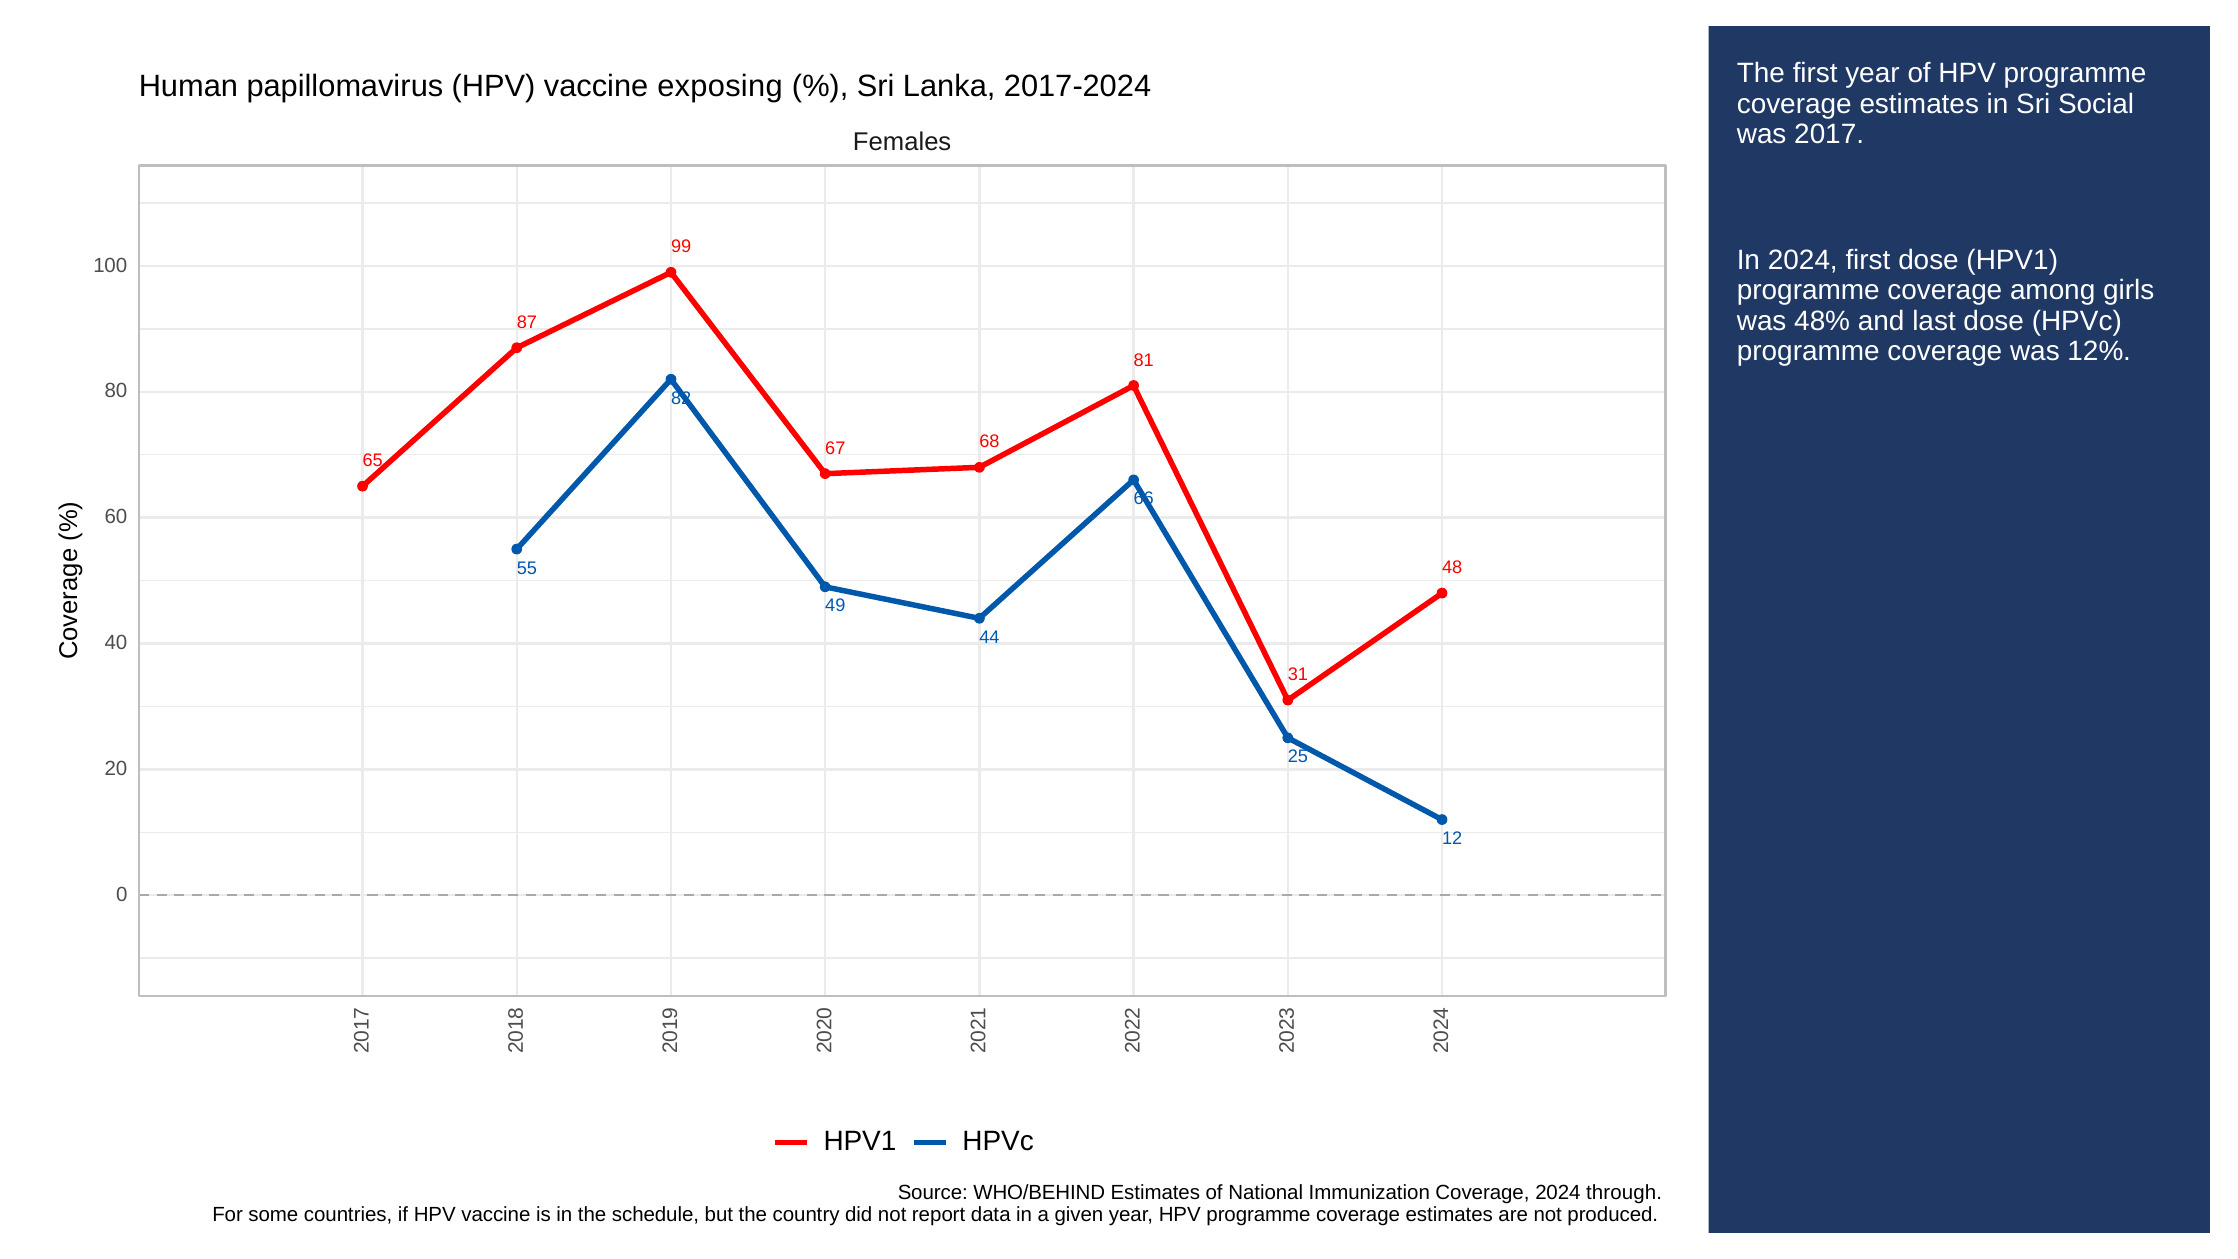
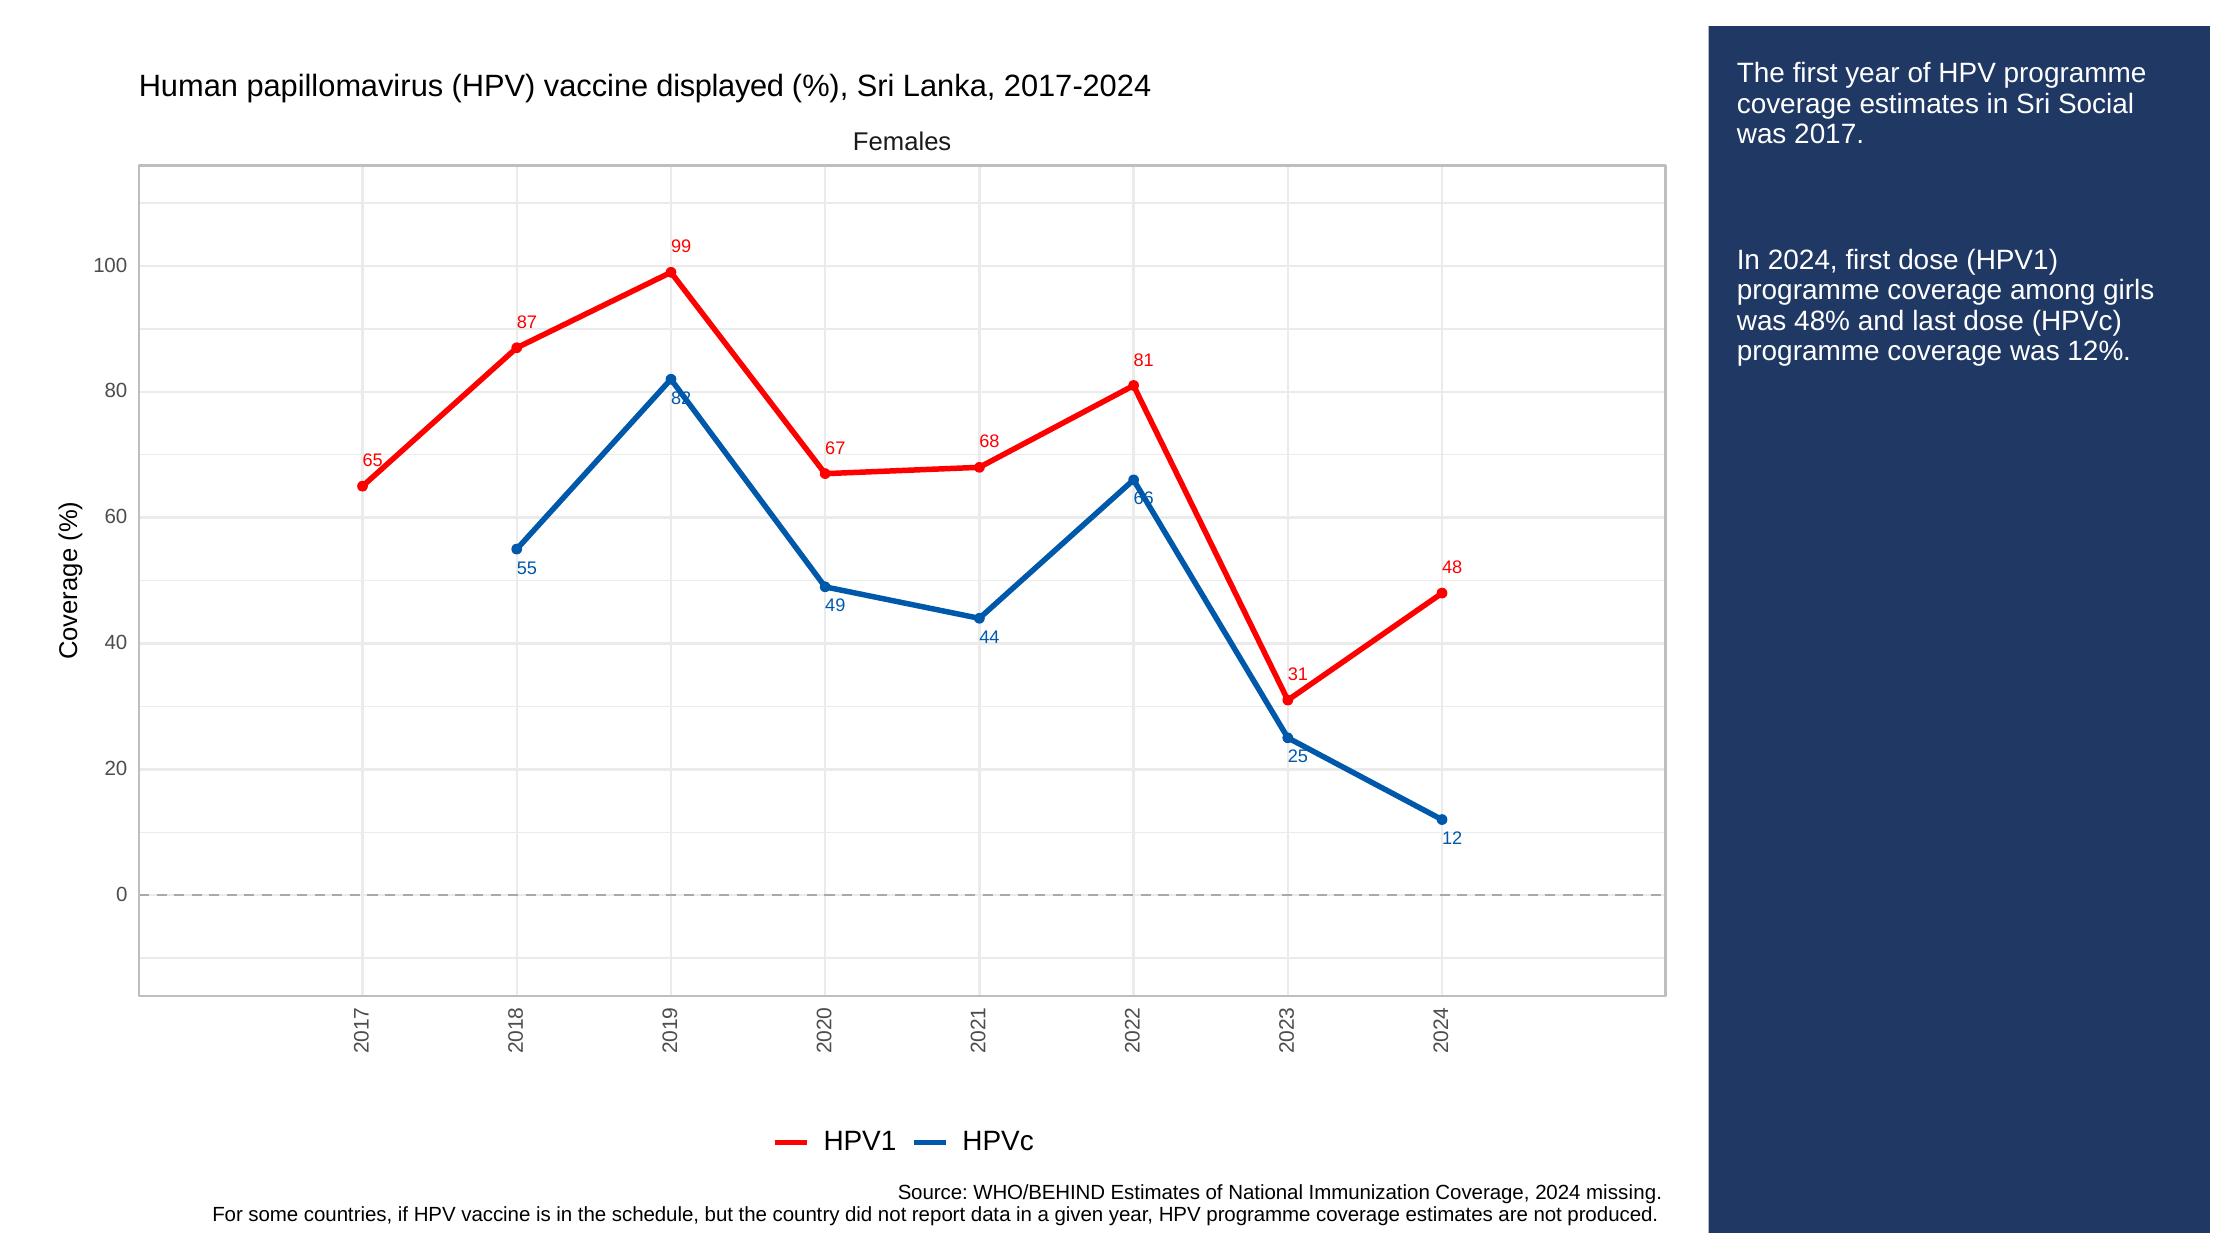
exposing: exposing -> displayed
through: through -> missing
